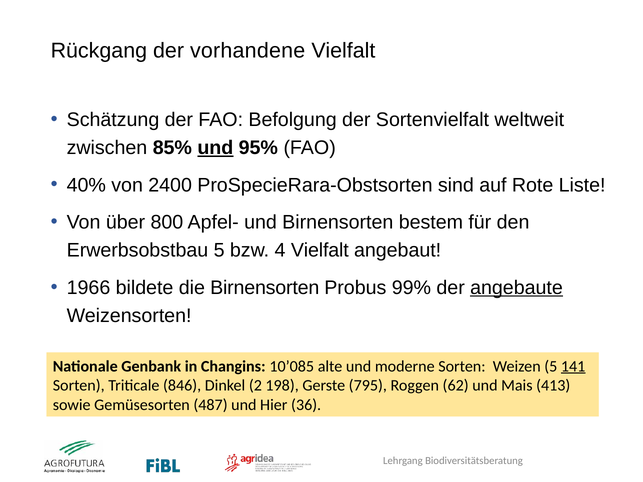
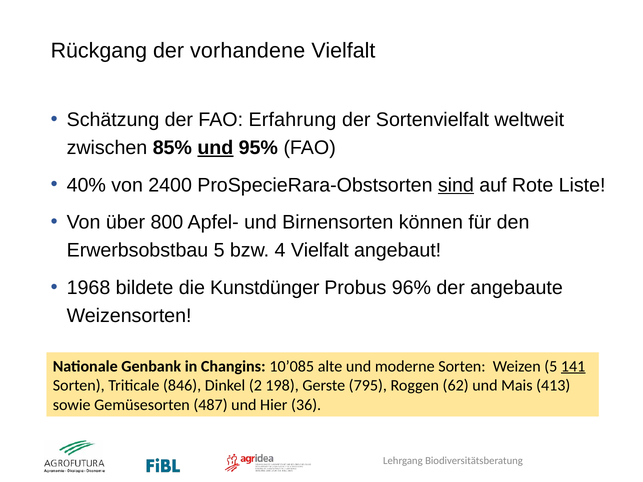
Befolgung: Befolgung -> Erfahrung
sind underline: none -> present
bestem: bestem -> können
1966: 1966 -> 1968
die Birnensorten: Birnensorten -> Kunstdünger
99%: 99% -> 96%
angebaute underline: present -> none
